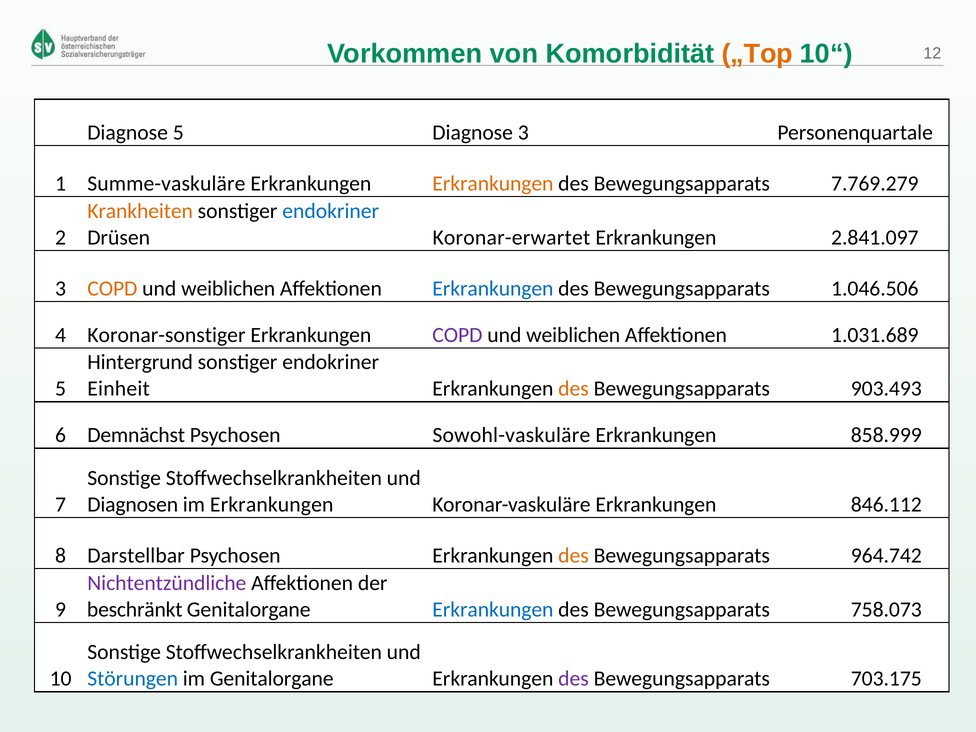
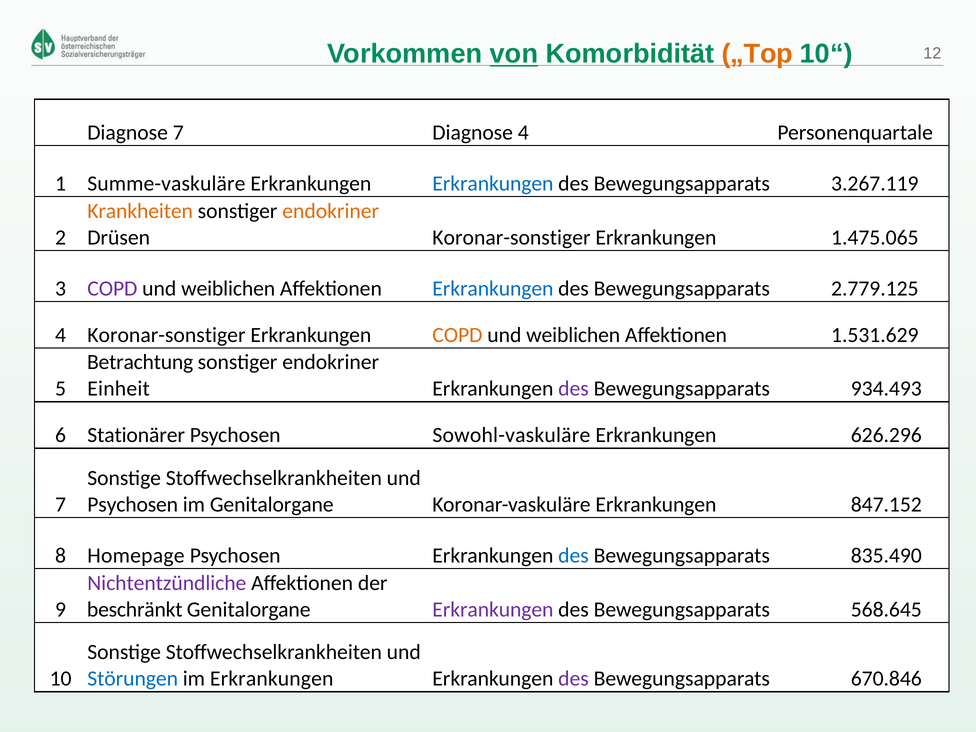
von underline: none -> present
Diagnose 5: 5 -> 7
Diagnose 3: 3 -> 4
Erkrankungen at (493, 184) colour: orange -> blue
7.769.279: 7.769.279 -> 3.267.119
endokriner at (331, 211) colour: blue -> orange
Drüsen Koronar-erwartet: Koronar-erwartet -> Koronar-sonstiger
2.841.097: 2.841.097 -> 1.475.065
COPD at (112, 289) colour: orange -> purple
1.046.506: 1.046.506 -> 2.779.125
COPD at (457, 335) colour: purple -> orange
1.031.689: 1.031.689 -> 1.531.629
Hintergrund: Hintergrund -> Betrachtung
des at (574, 389) colour: orange -> purple
903.493: 903.493 -> 934.493
Demnächst: Demnächst -> Stationärer
858.999: 858.999 -> 626.296
Diagnosen at (133, 505): Diagnosen -> Psychosen
im Erkrankungen: Erkrankungen -> Genitalorgane
846.112: 846.112 -> 847.152
Darstellbar: Darstellbar -> Homepage
des at (574, 556) colour: orange -> blue
964.742: 964.742 -> 835.490
Erkrankungen at (493, 609) colour: blue -> purple
758.073: 758.073 -> 568.645
im Genitalorgane: Genitalorgane -> Erkrankungen
703.175: 703.175 -> 670.846
